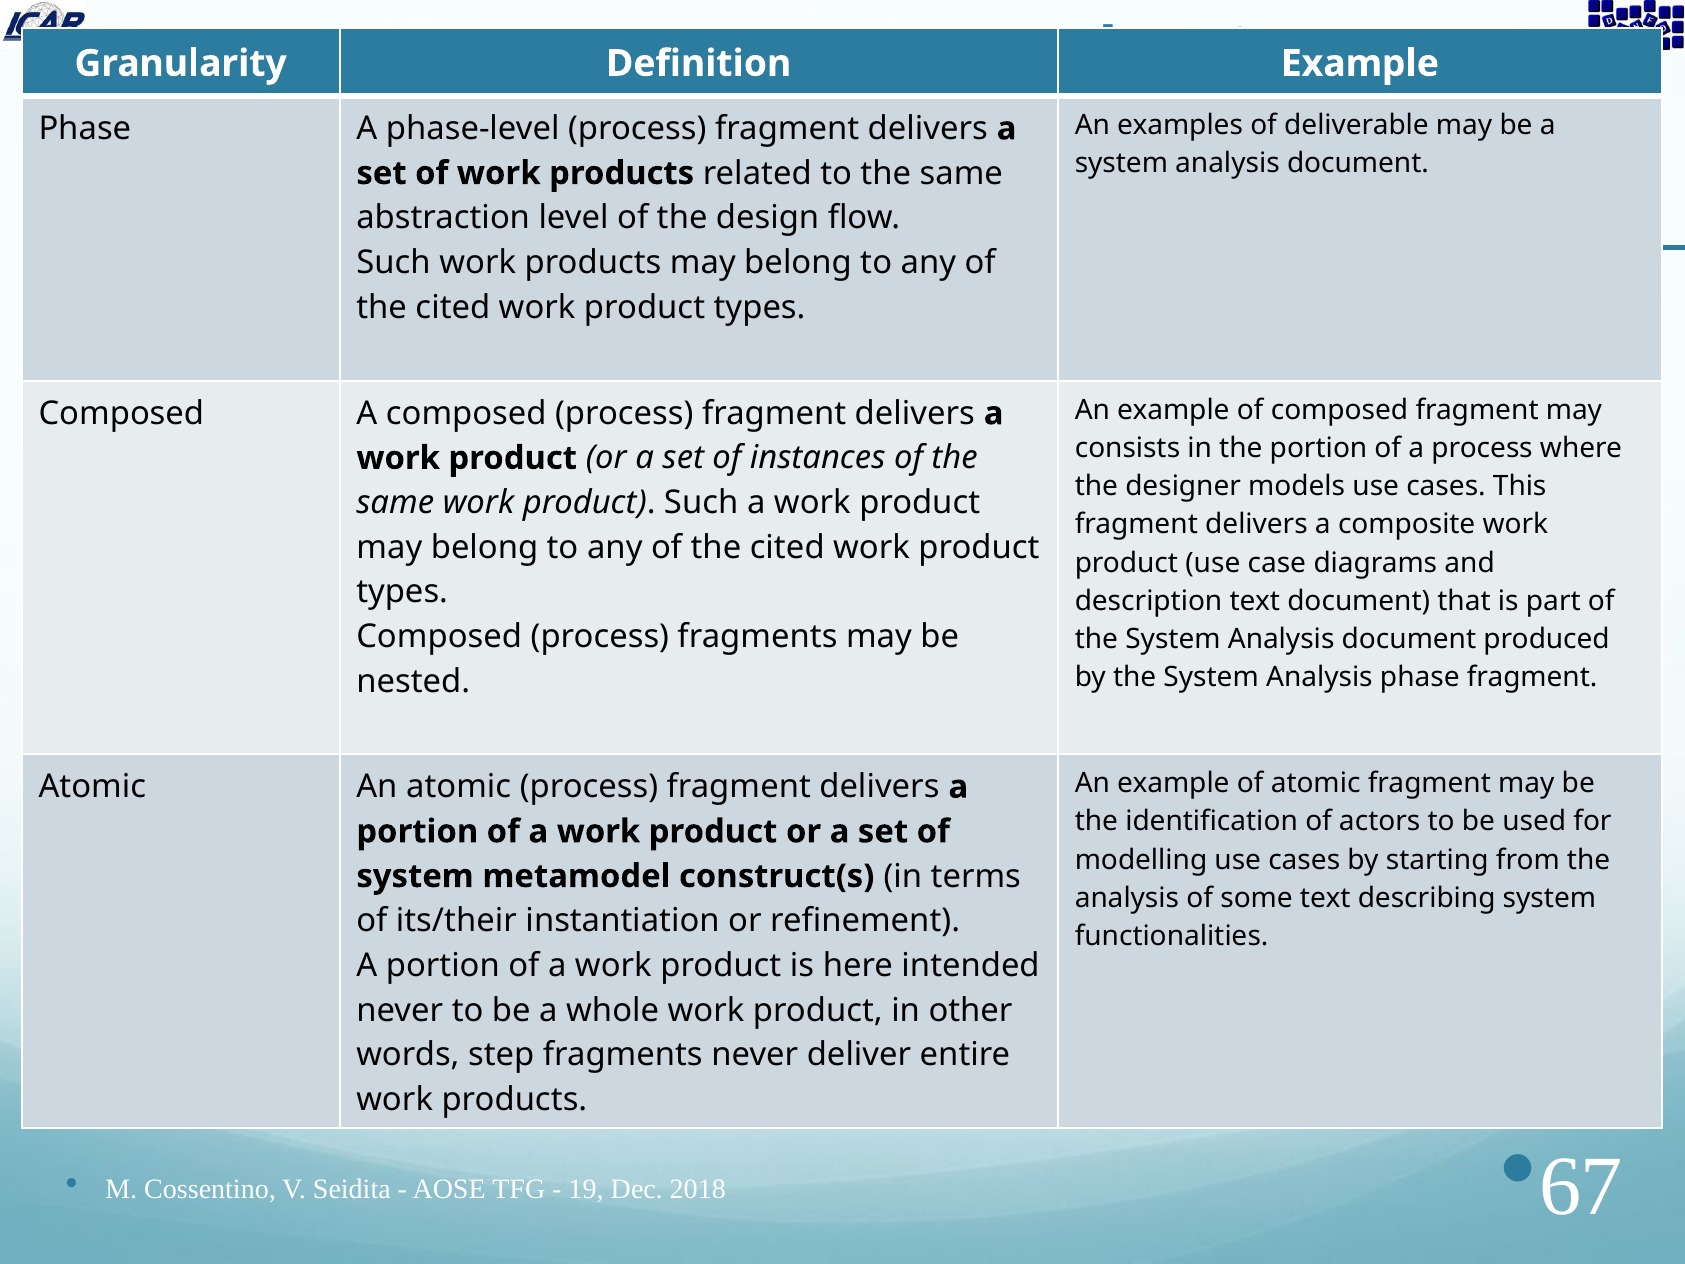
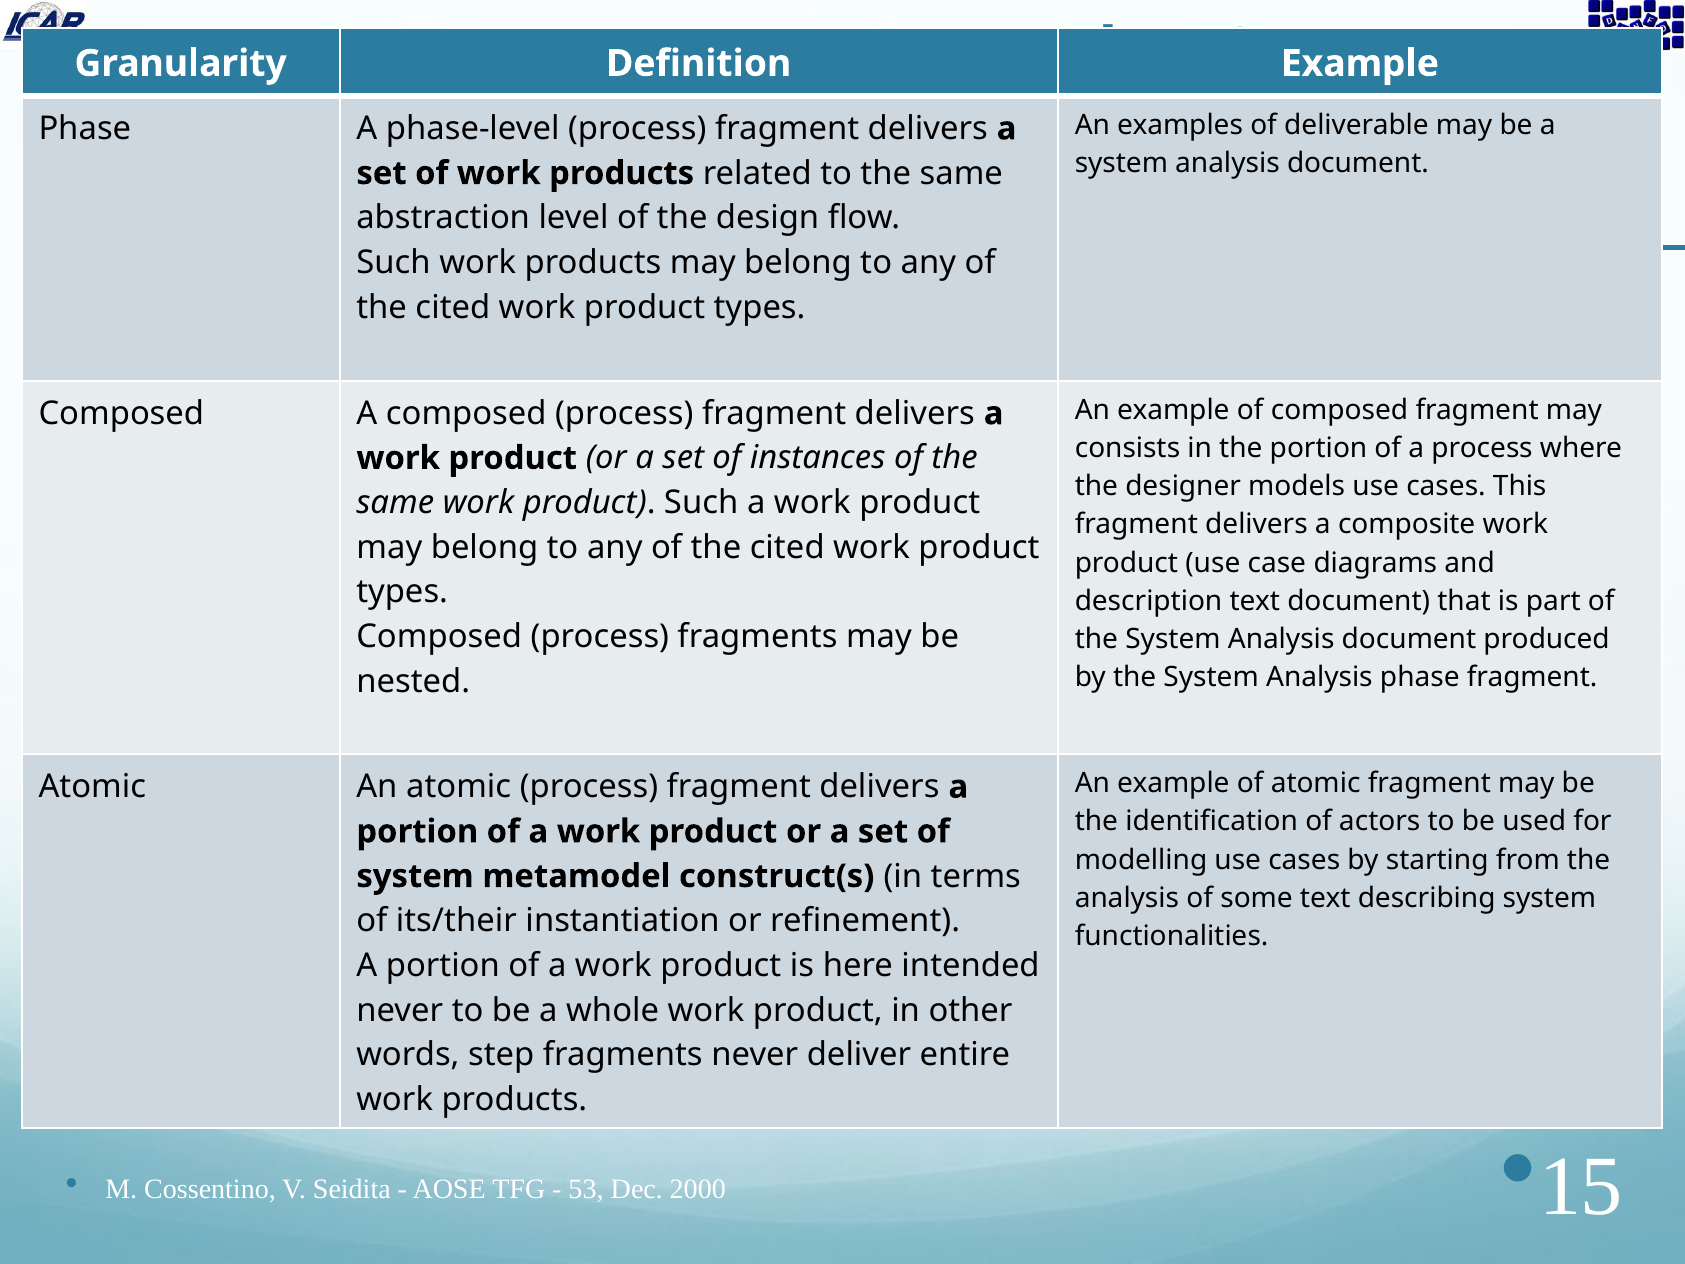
19: 19 -> 53
2018: 2018 -> 2000
67: 67 -> 15
